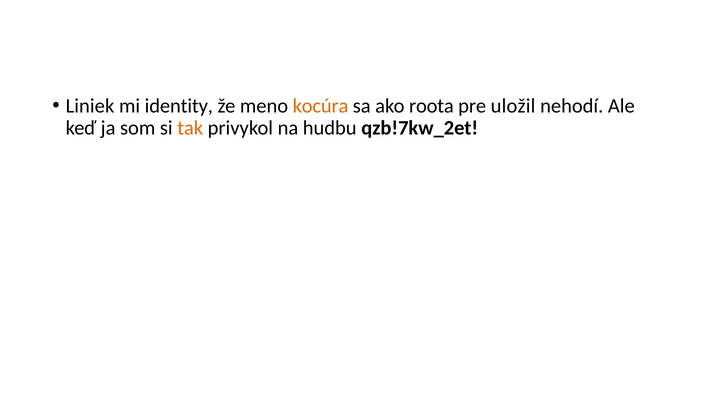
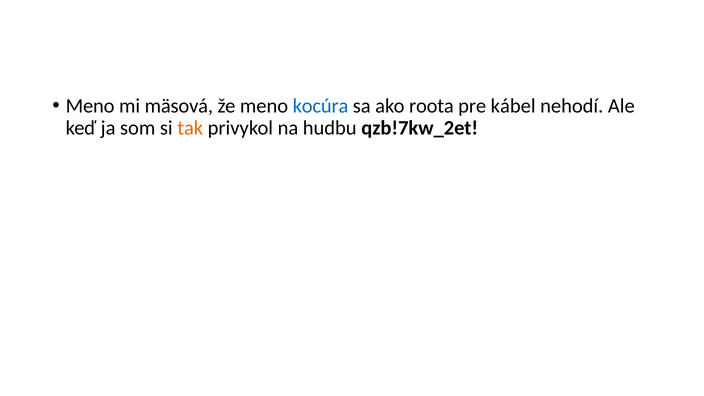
Liniek at (90, 106): Liniek -> Meno
identity: identity -> mäsová
kocúra colour: orange -> blue
uložil: uložil -> kábel
